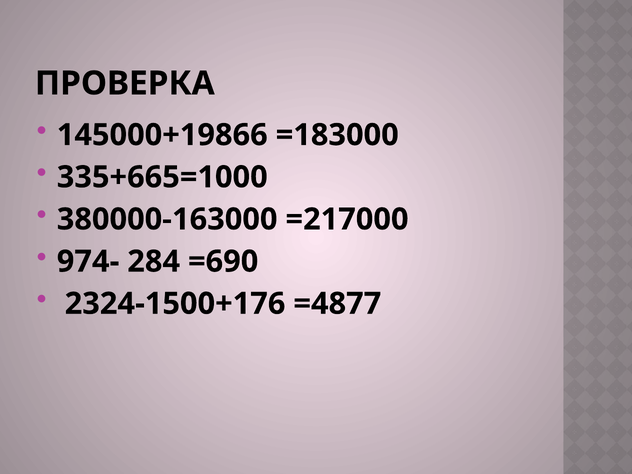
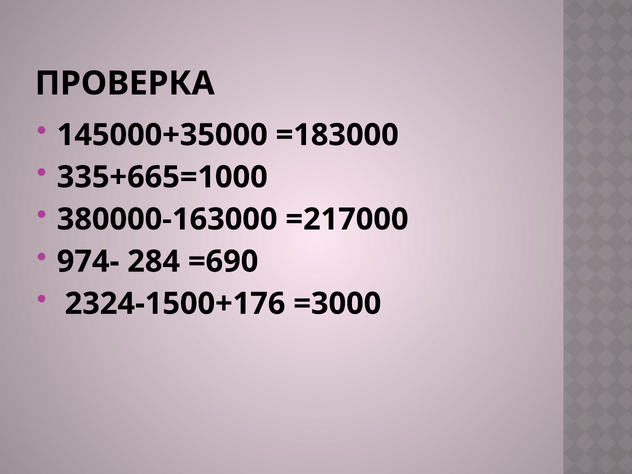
145000+19866: 145000+19866 -> 145000+35000
=4877: =4877 -> =3000
